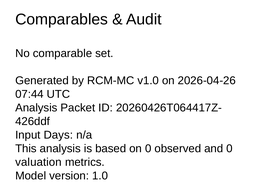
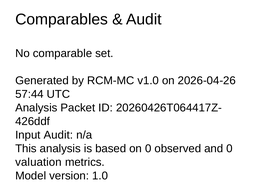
07:44: 07:44 -> 57:44
Input Days: Days -> Audit
